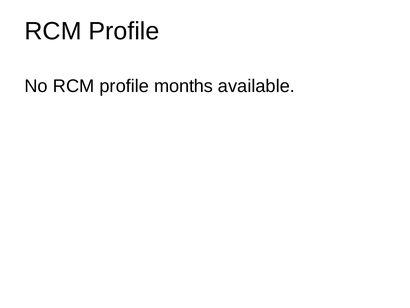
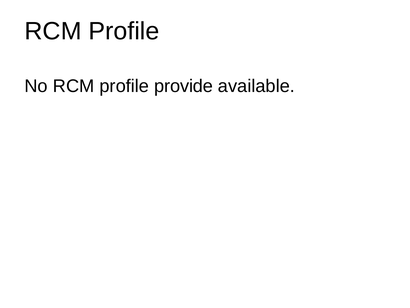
months: months -> provide
